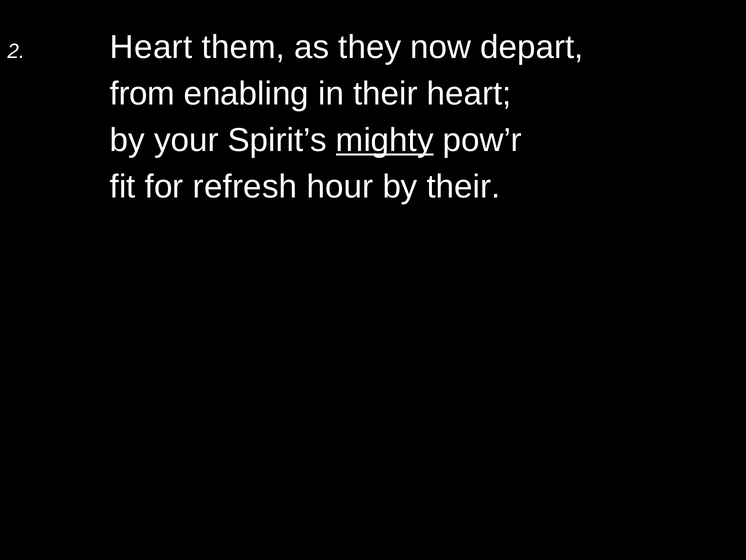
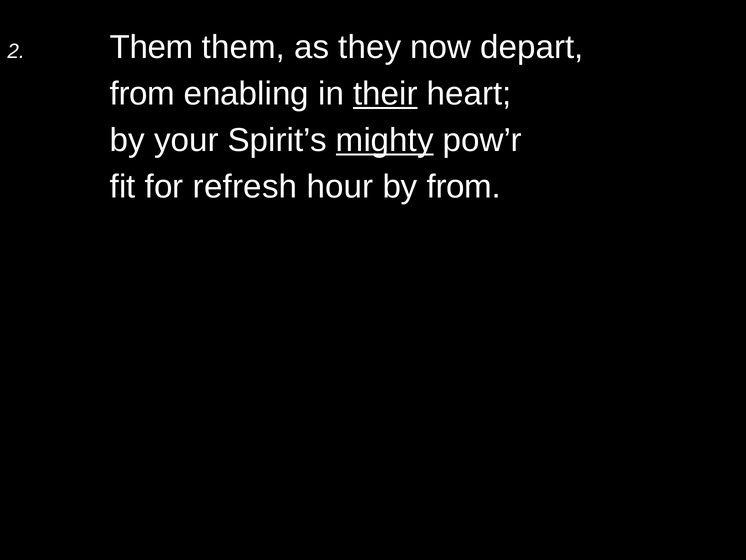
2 Heart: Heart -> Them
their at (385, 94) underline: none -> present
by their: their -> from
